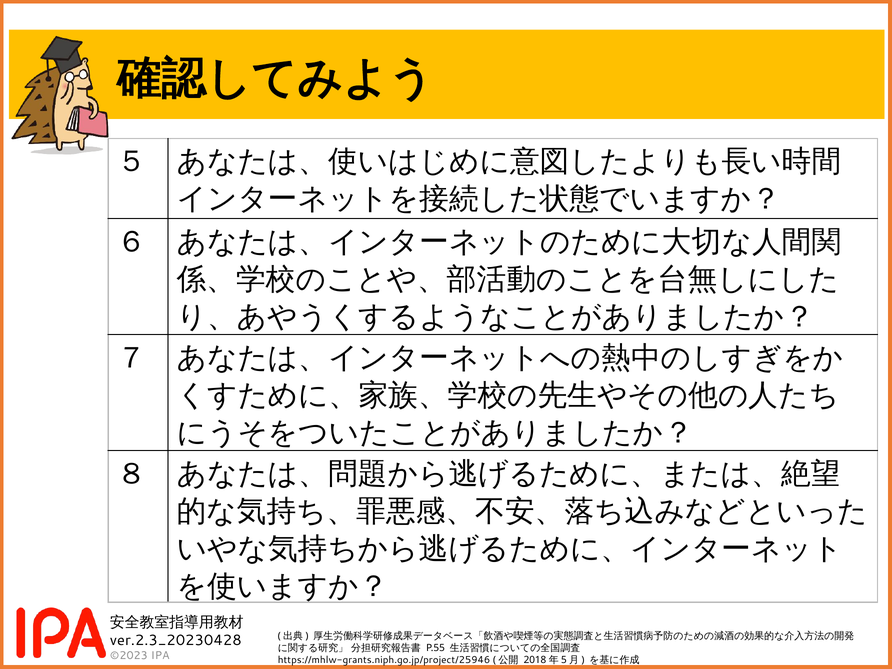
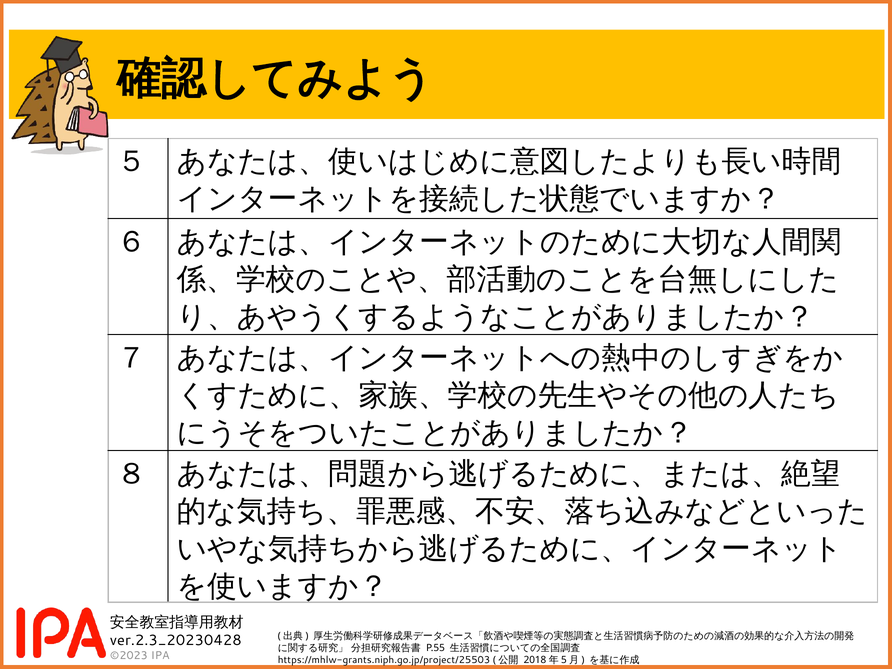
https://mhlw-grants.niph.go.jp/project/25946: https://mhlw-grants.niph.go.jp/project/25946 -> https://mhlw-grants.niph.go.jp/project/25503
